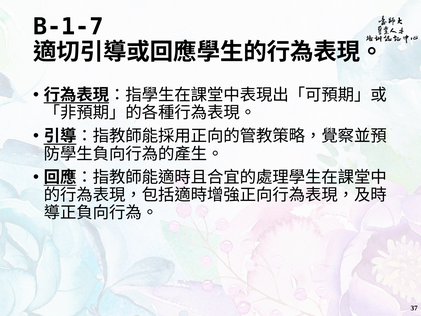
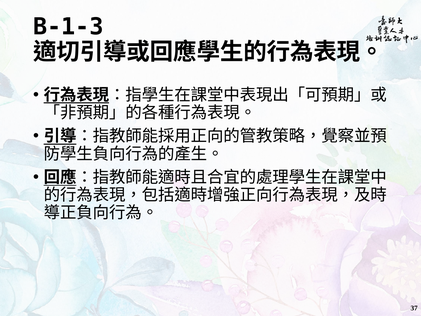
B-1-7: B-1-7 -> B-1-3
